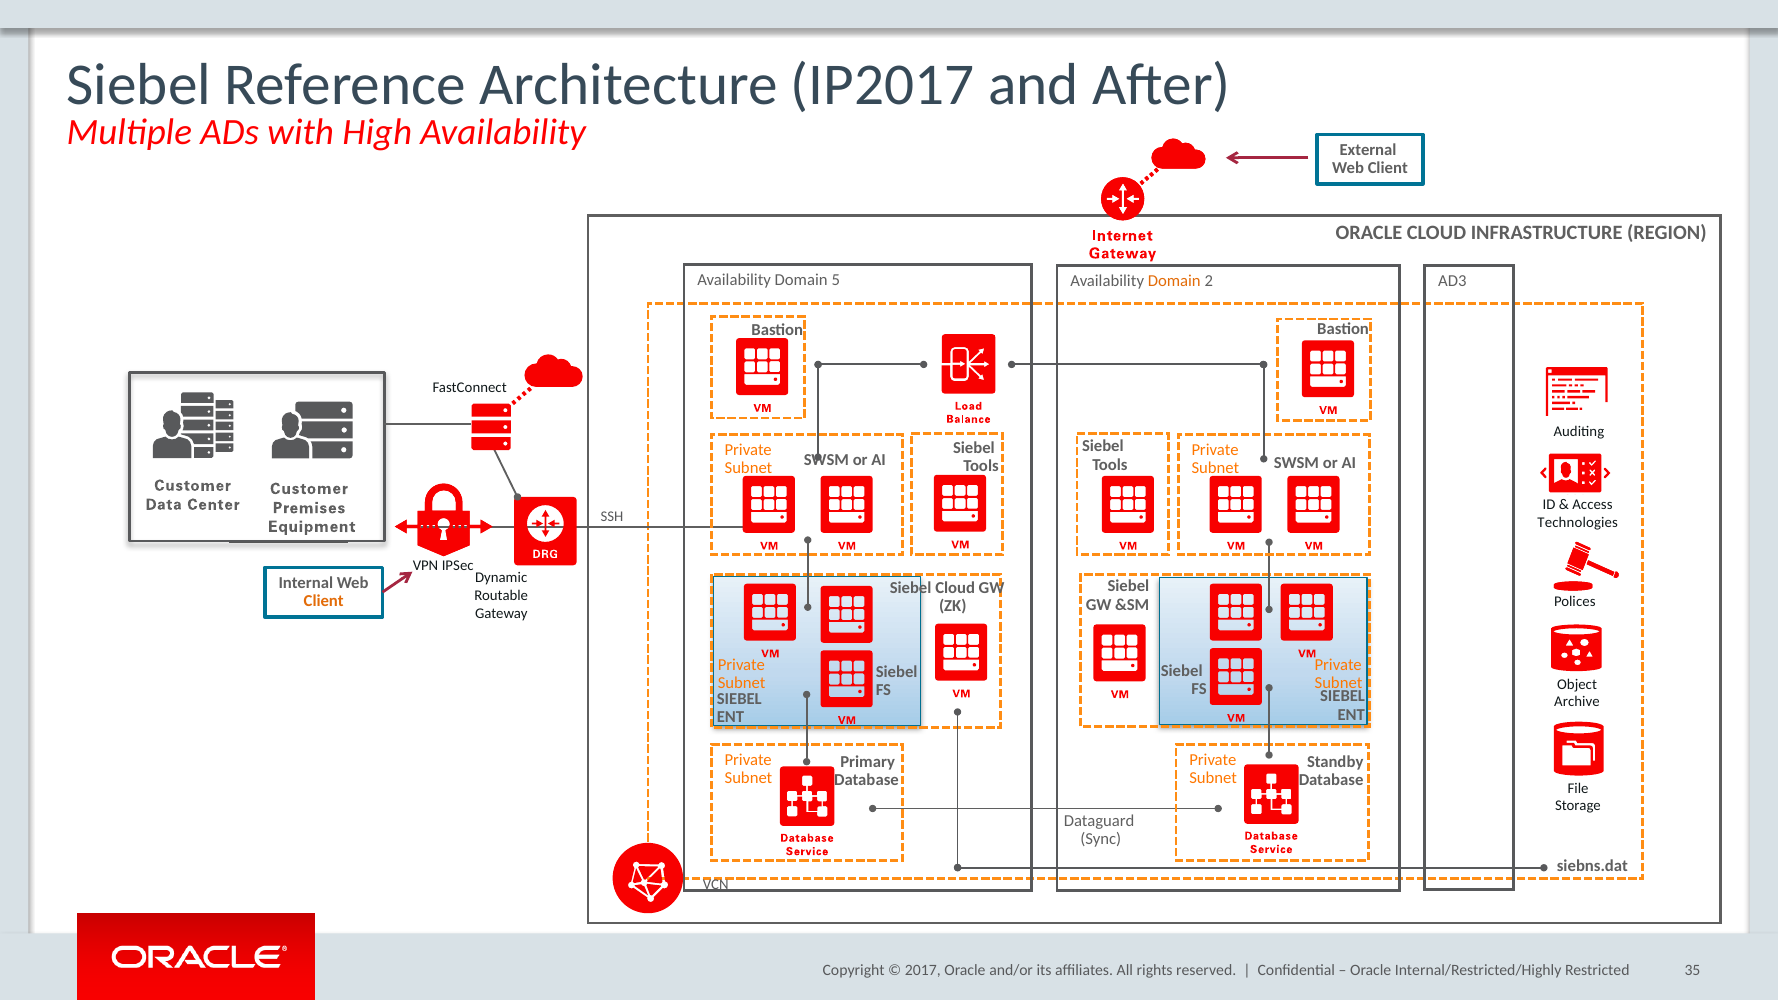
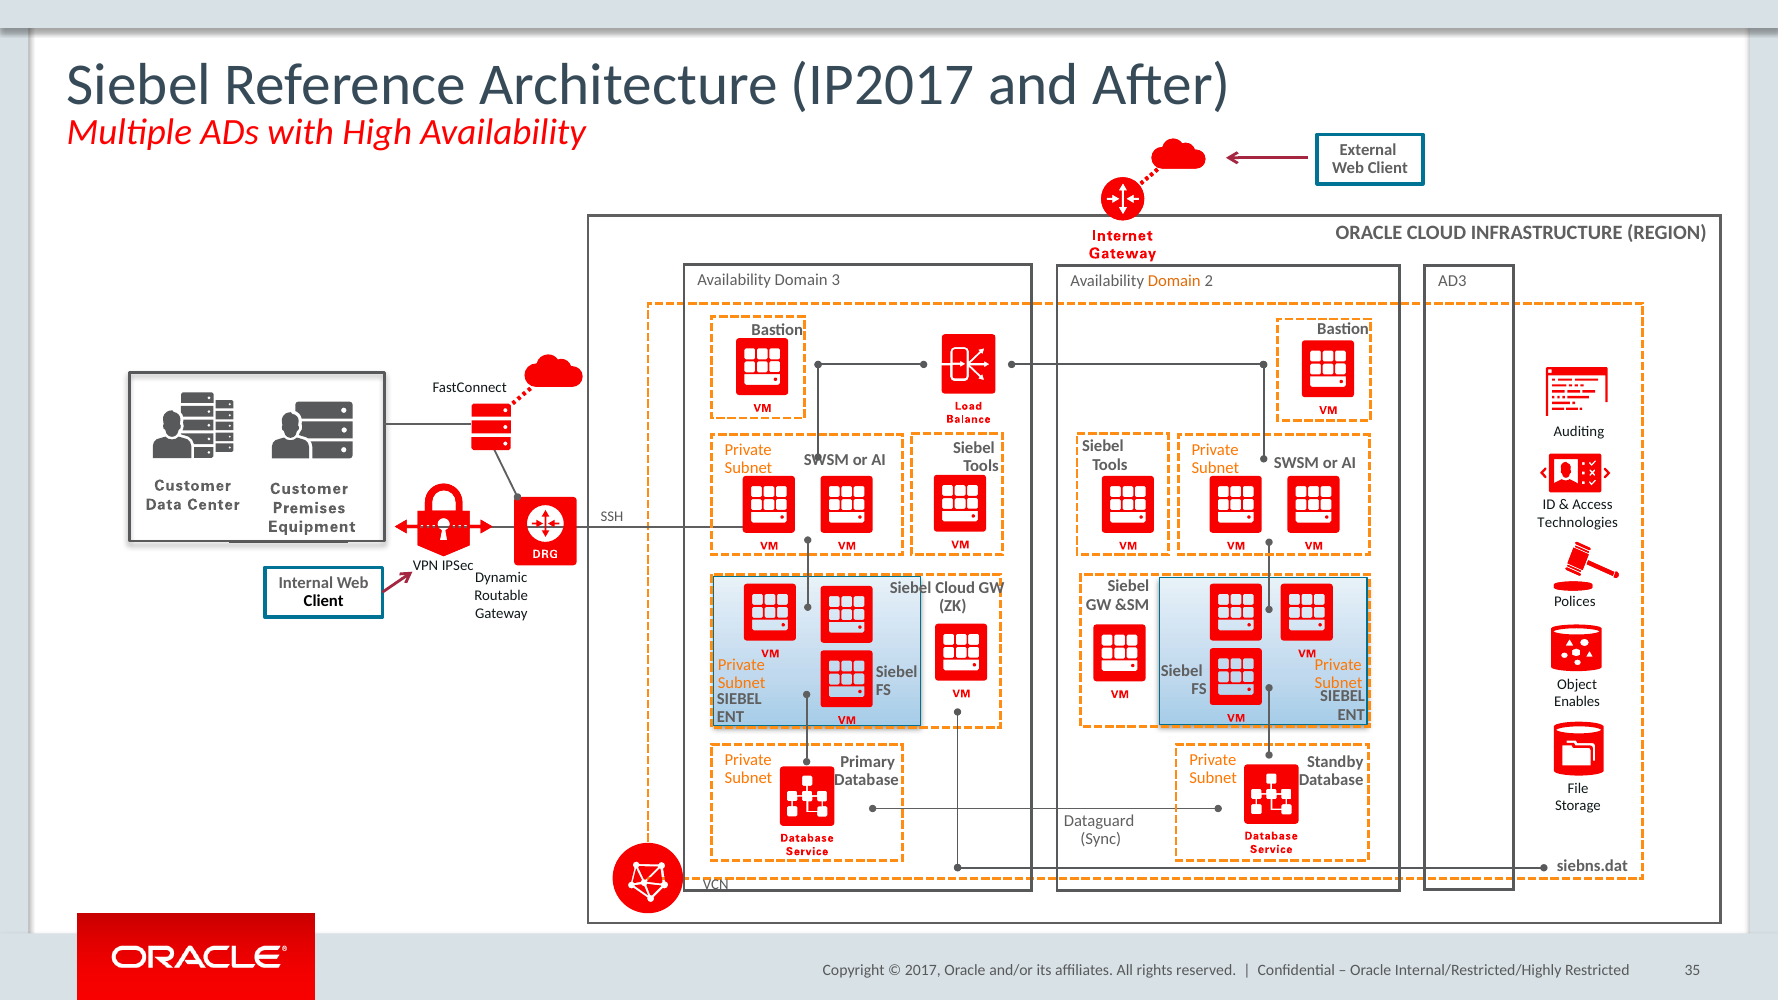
5: 5 -> 3
Client at (324, 601) colour: orange -> black
Archive: Archive -> Enables
